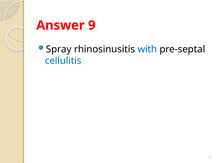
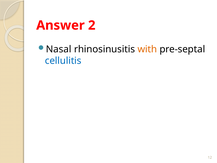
9: 9 -> 2
Spray: Spray -> Nasal
with colour: blue -> orange
